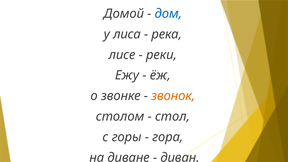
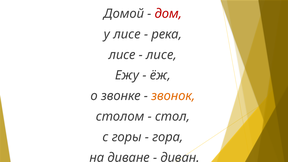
дом colour: blue -> red
у лиса: лиса -> лисе
реки at (162, 55): реки -> лисе
